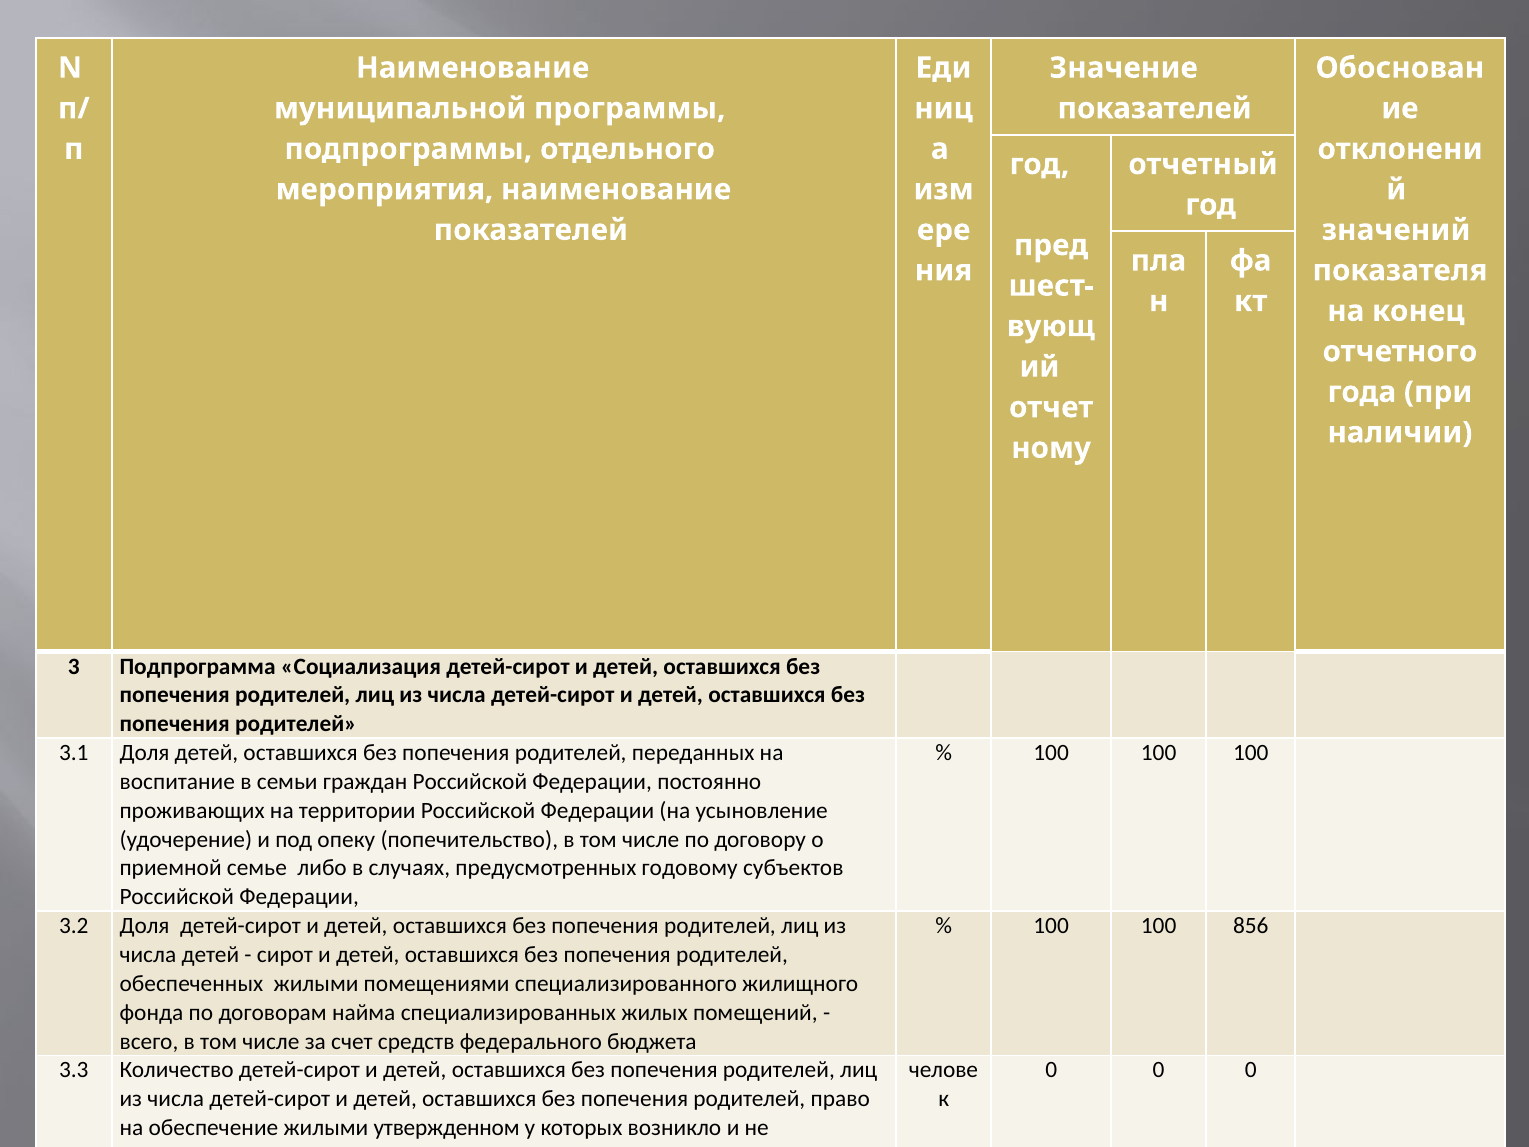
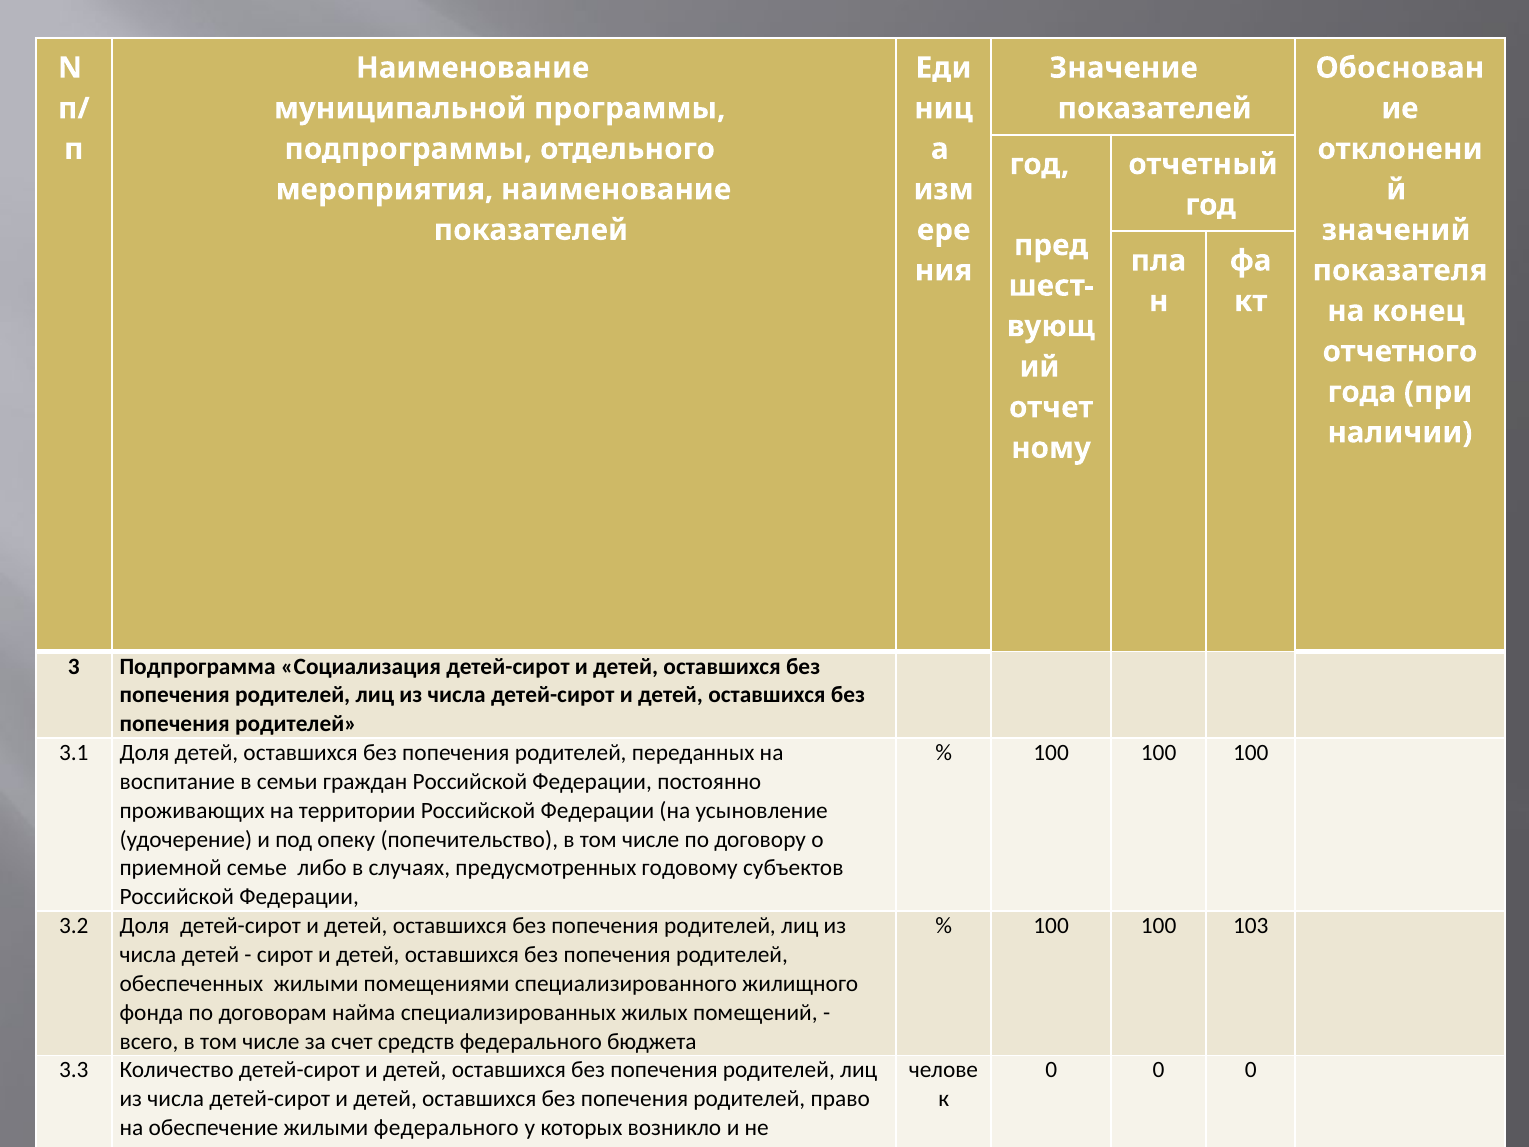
856: 856 -> 103
жилыми утвержденном: утвержденном -> федерального
